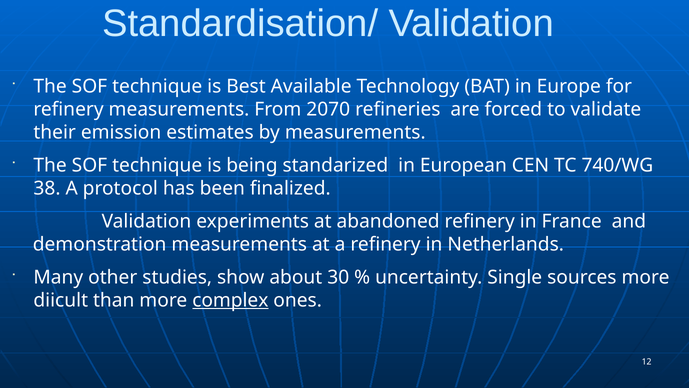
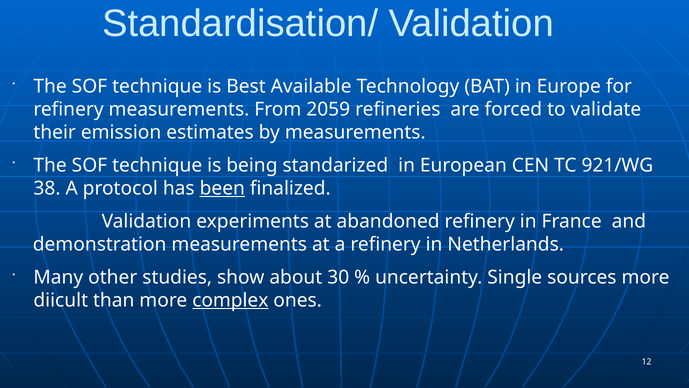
2070: 2070 -> 2059
740/WG: 740/WG -> 921/WG
been underline: none -> present
